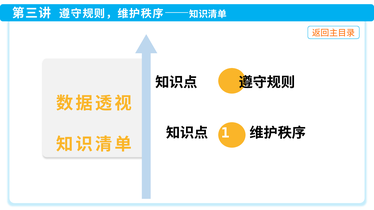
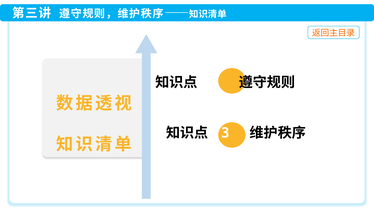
1 at (225, 133): 1 -> 3
